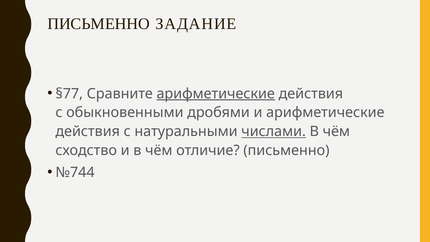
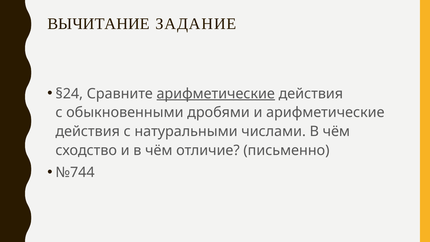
ПИСЬМЕННО at (99, 24): ПИСЬМЕННО -> ВЫЧИТАНИЕ
§77: §77 -> §24
числами underline: present -> none
